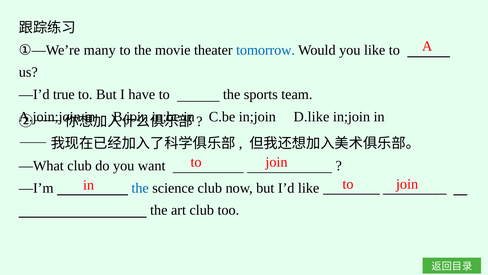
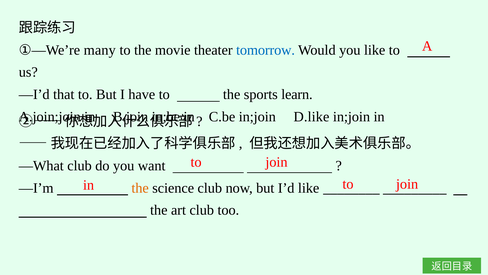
true: true -> that
team: team -> learn
the at (140, 188) colour: blue -> orange
